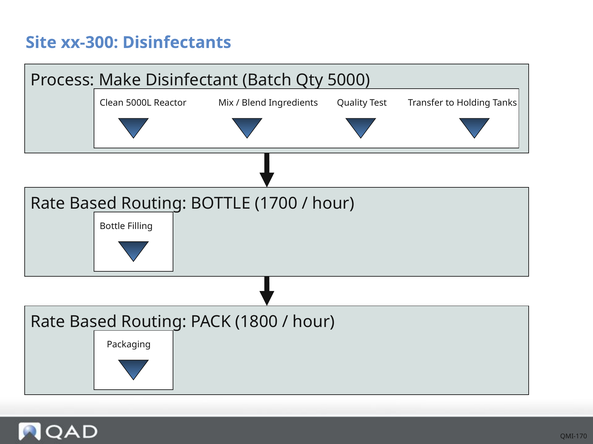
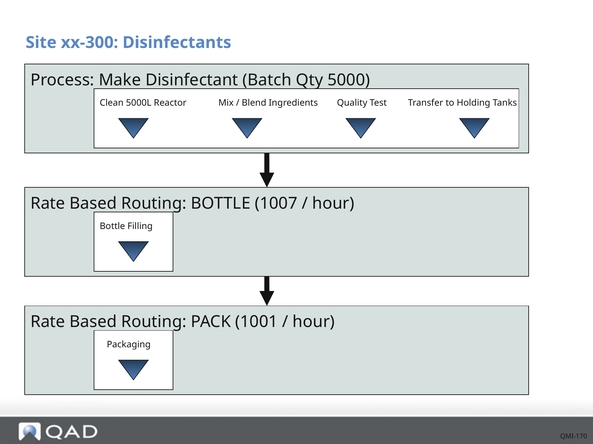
1700: 1700 -> 1007
1800: 1800 -> 1001
